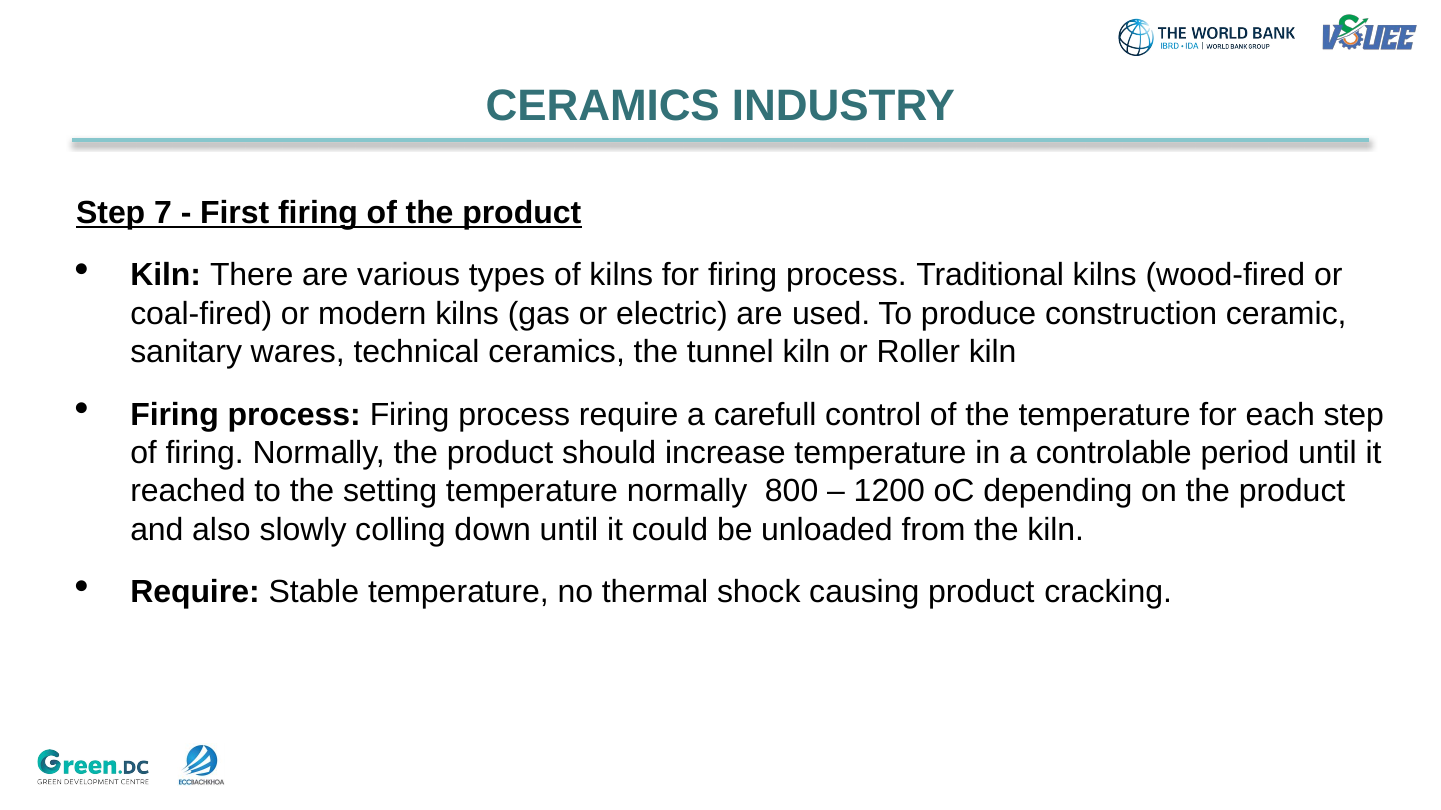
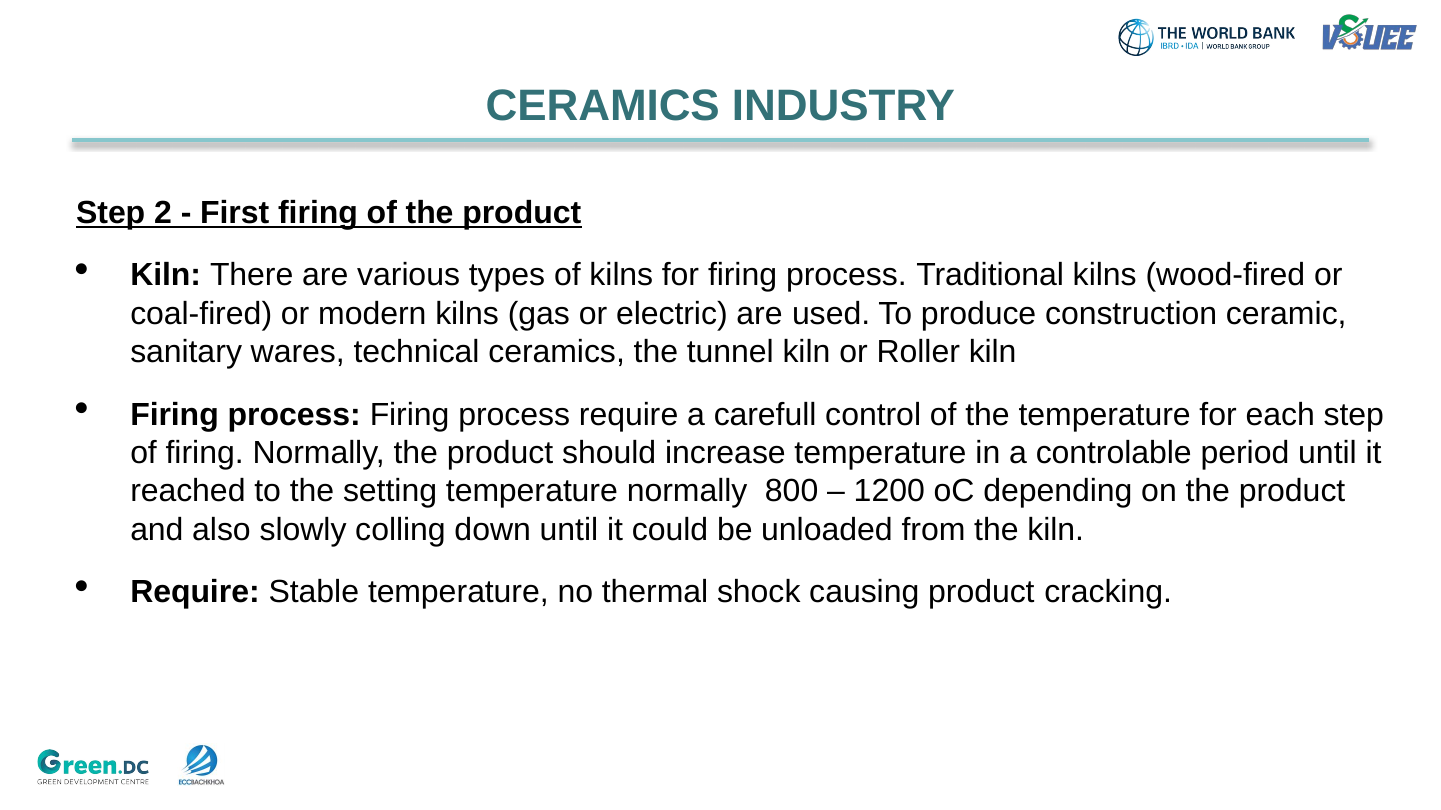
7: 7 -> 2
